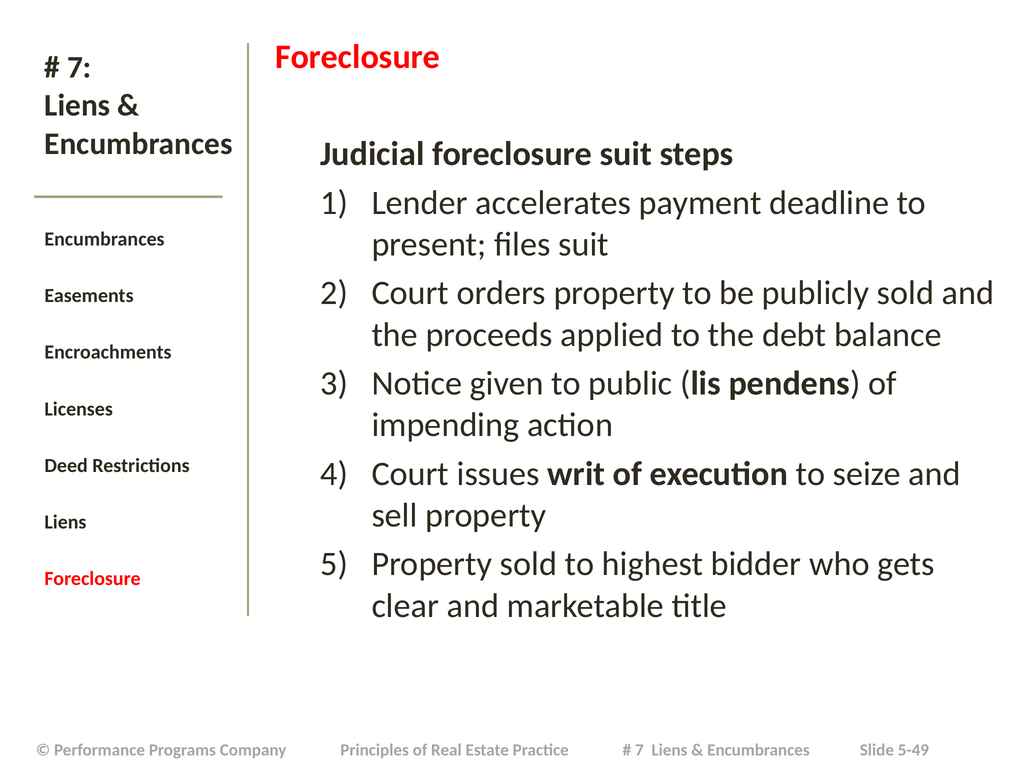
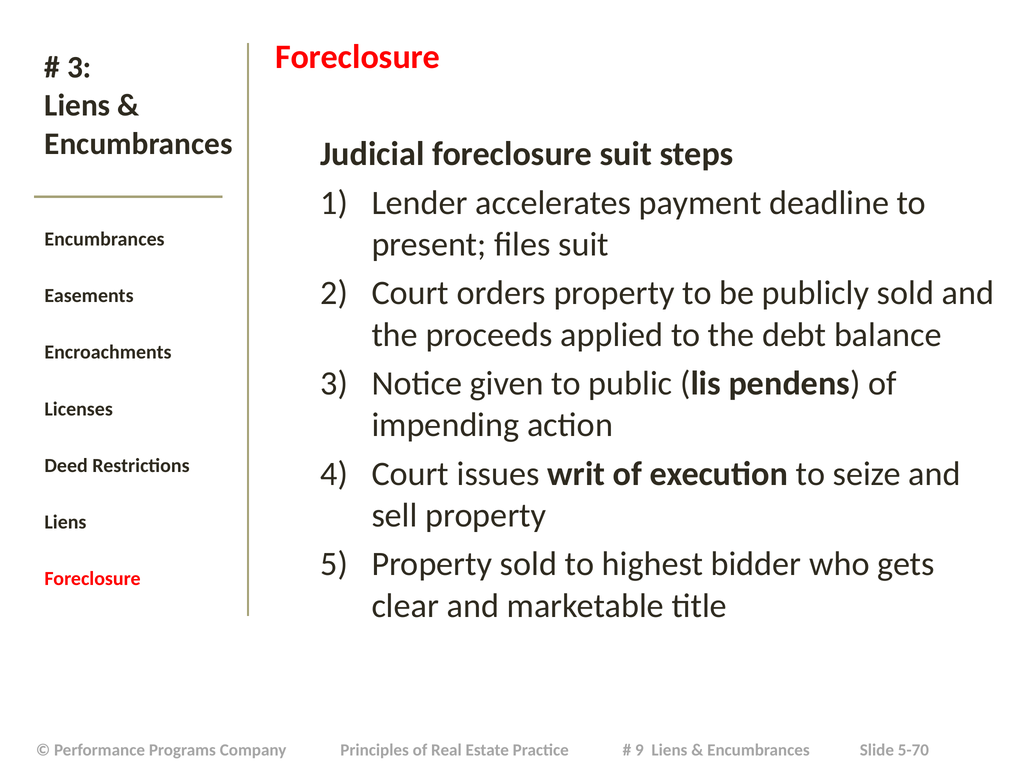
7 at (79, 67): 7 -> 3
7 at (639, 750): 7 -> 9
5-49: 5-49 -> 5-70
